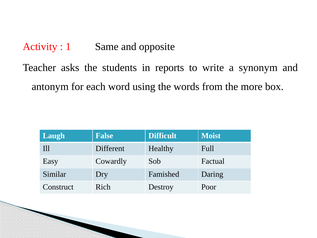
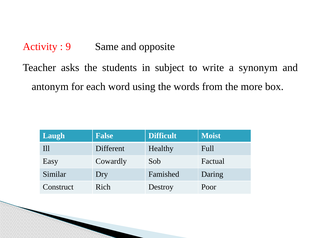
1: 1 -> 9
reports: reports -> subject
